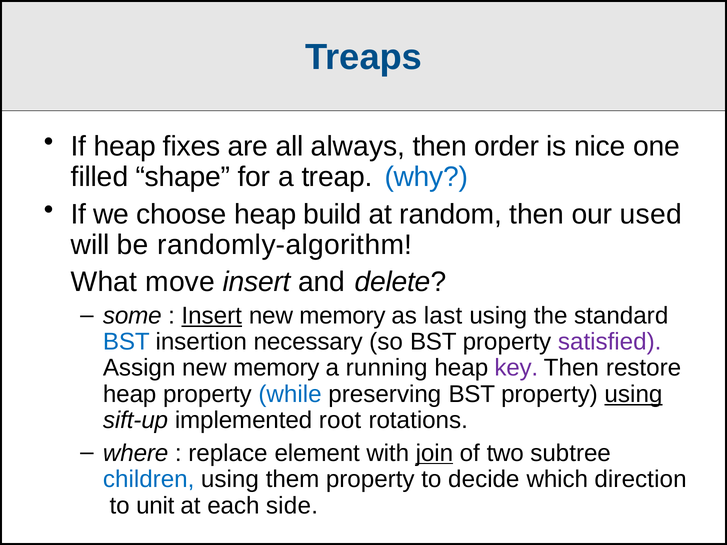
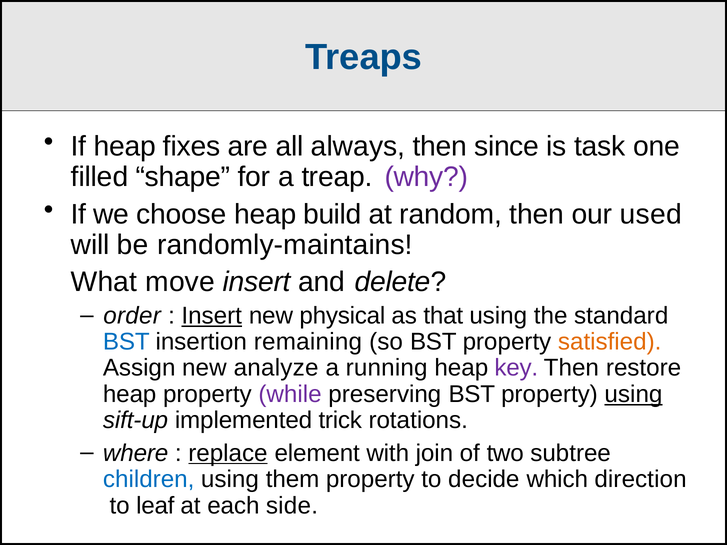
order: order -> since
nice: nice -> task
why colour: blue -> purple
randomly-algorithm: randomly-algorithm -> randomly-maintains
some: some -> order
memory at (342, 316): memory -> physical
last: last -> that
necessary: necessary -> remaining
satisfied colour: purple -> orange
Assign new memory: memory -> analyze
while colour: blue -> purple
root: root -> trick
replace underline: none -> present
join underline: present -> none
unit: unit -> leaf
